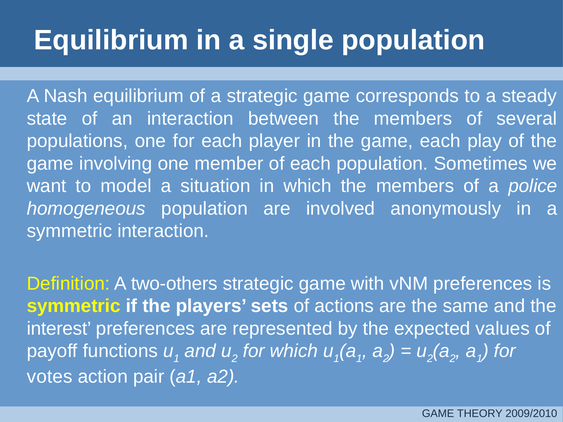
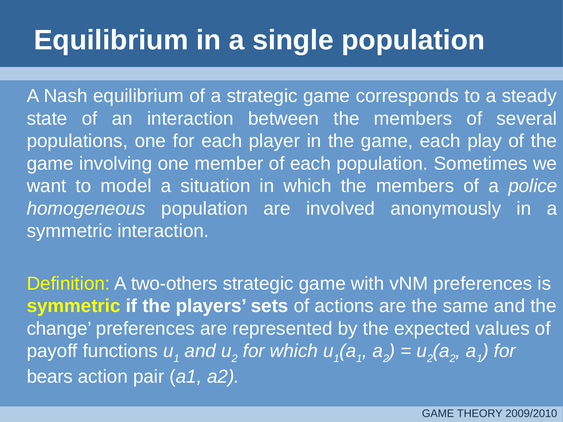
interest: interest -> change
votes: votes -> bears
